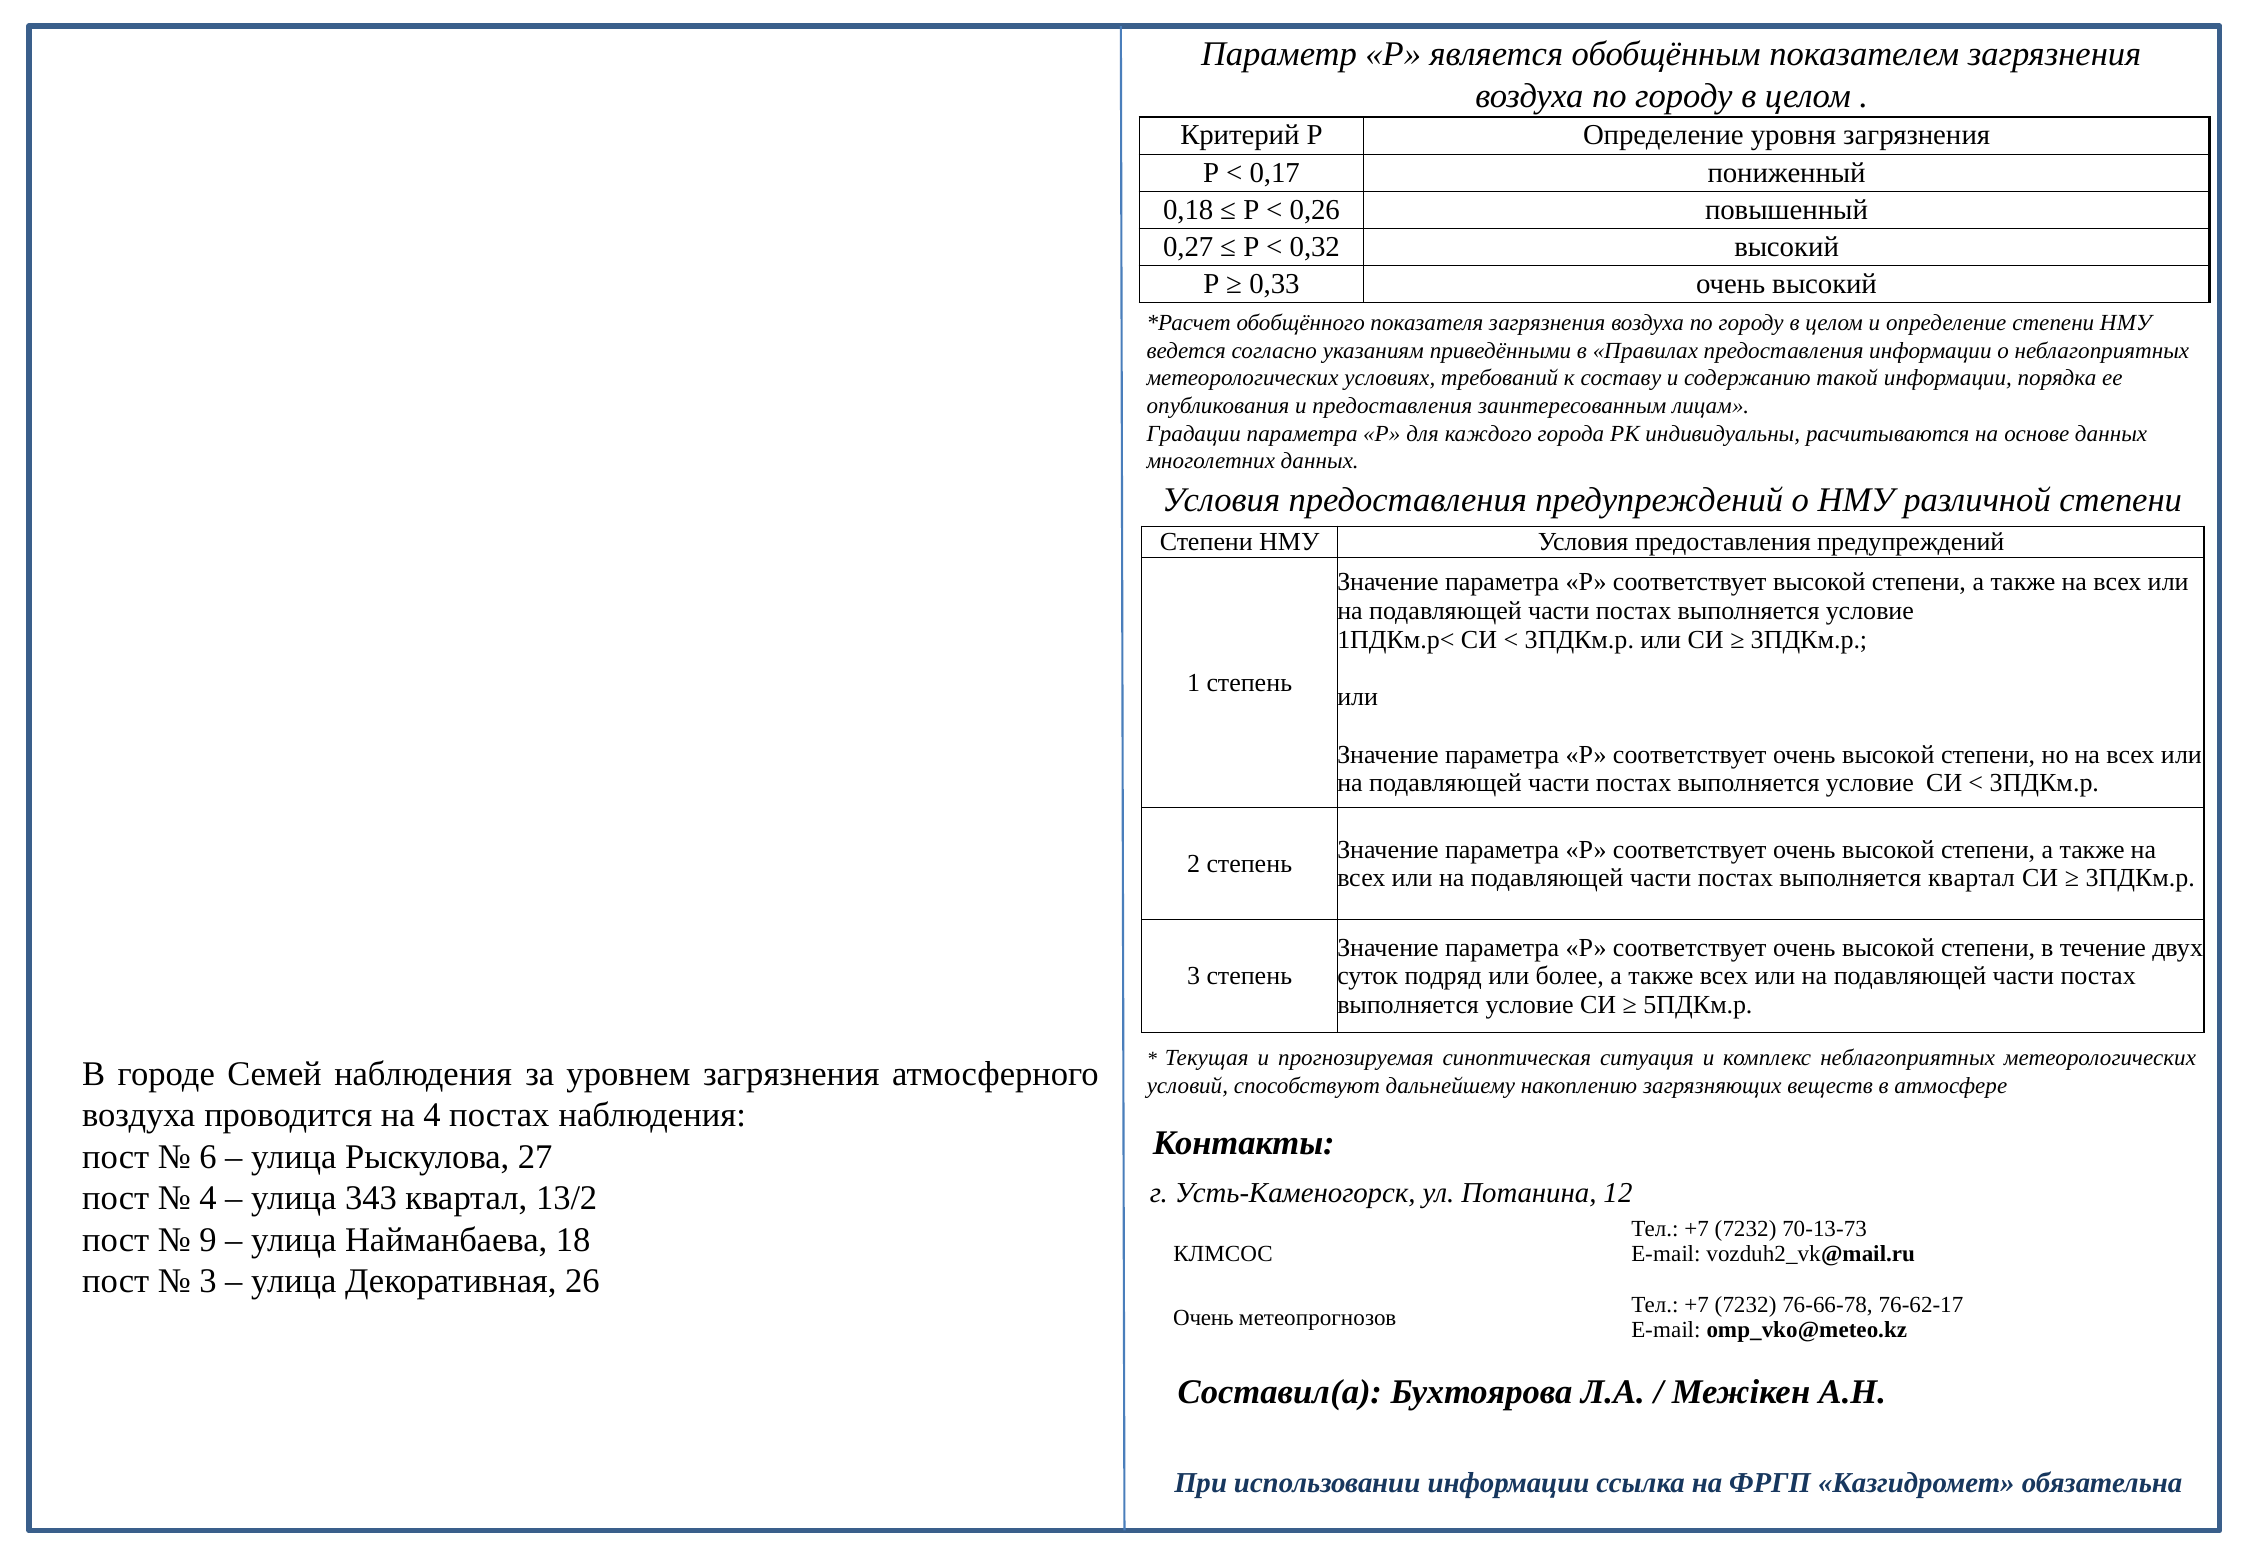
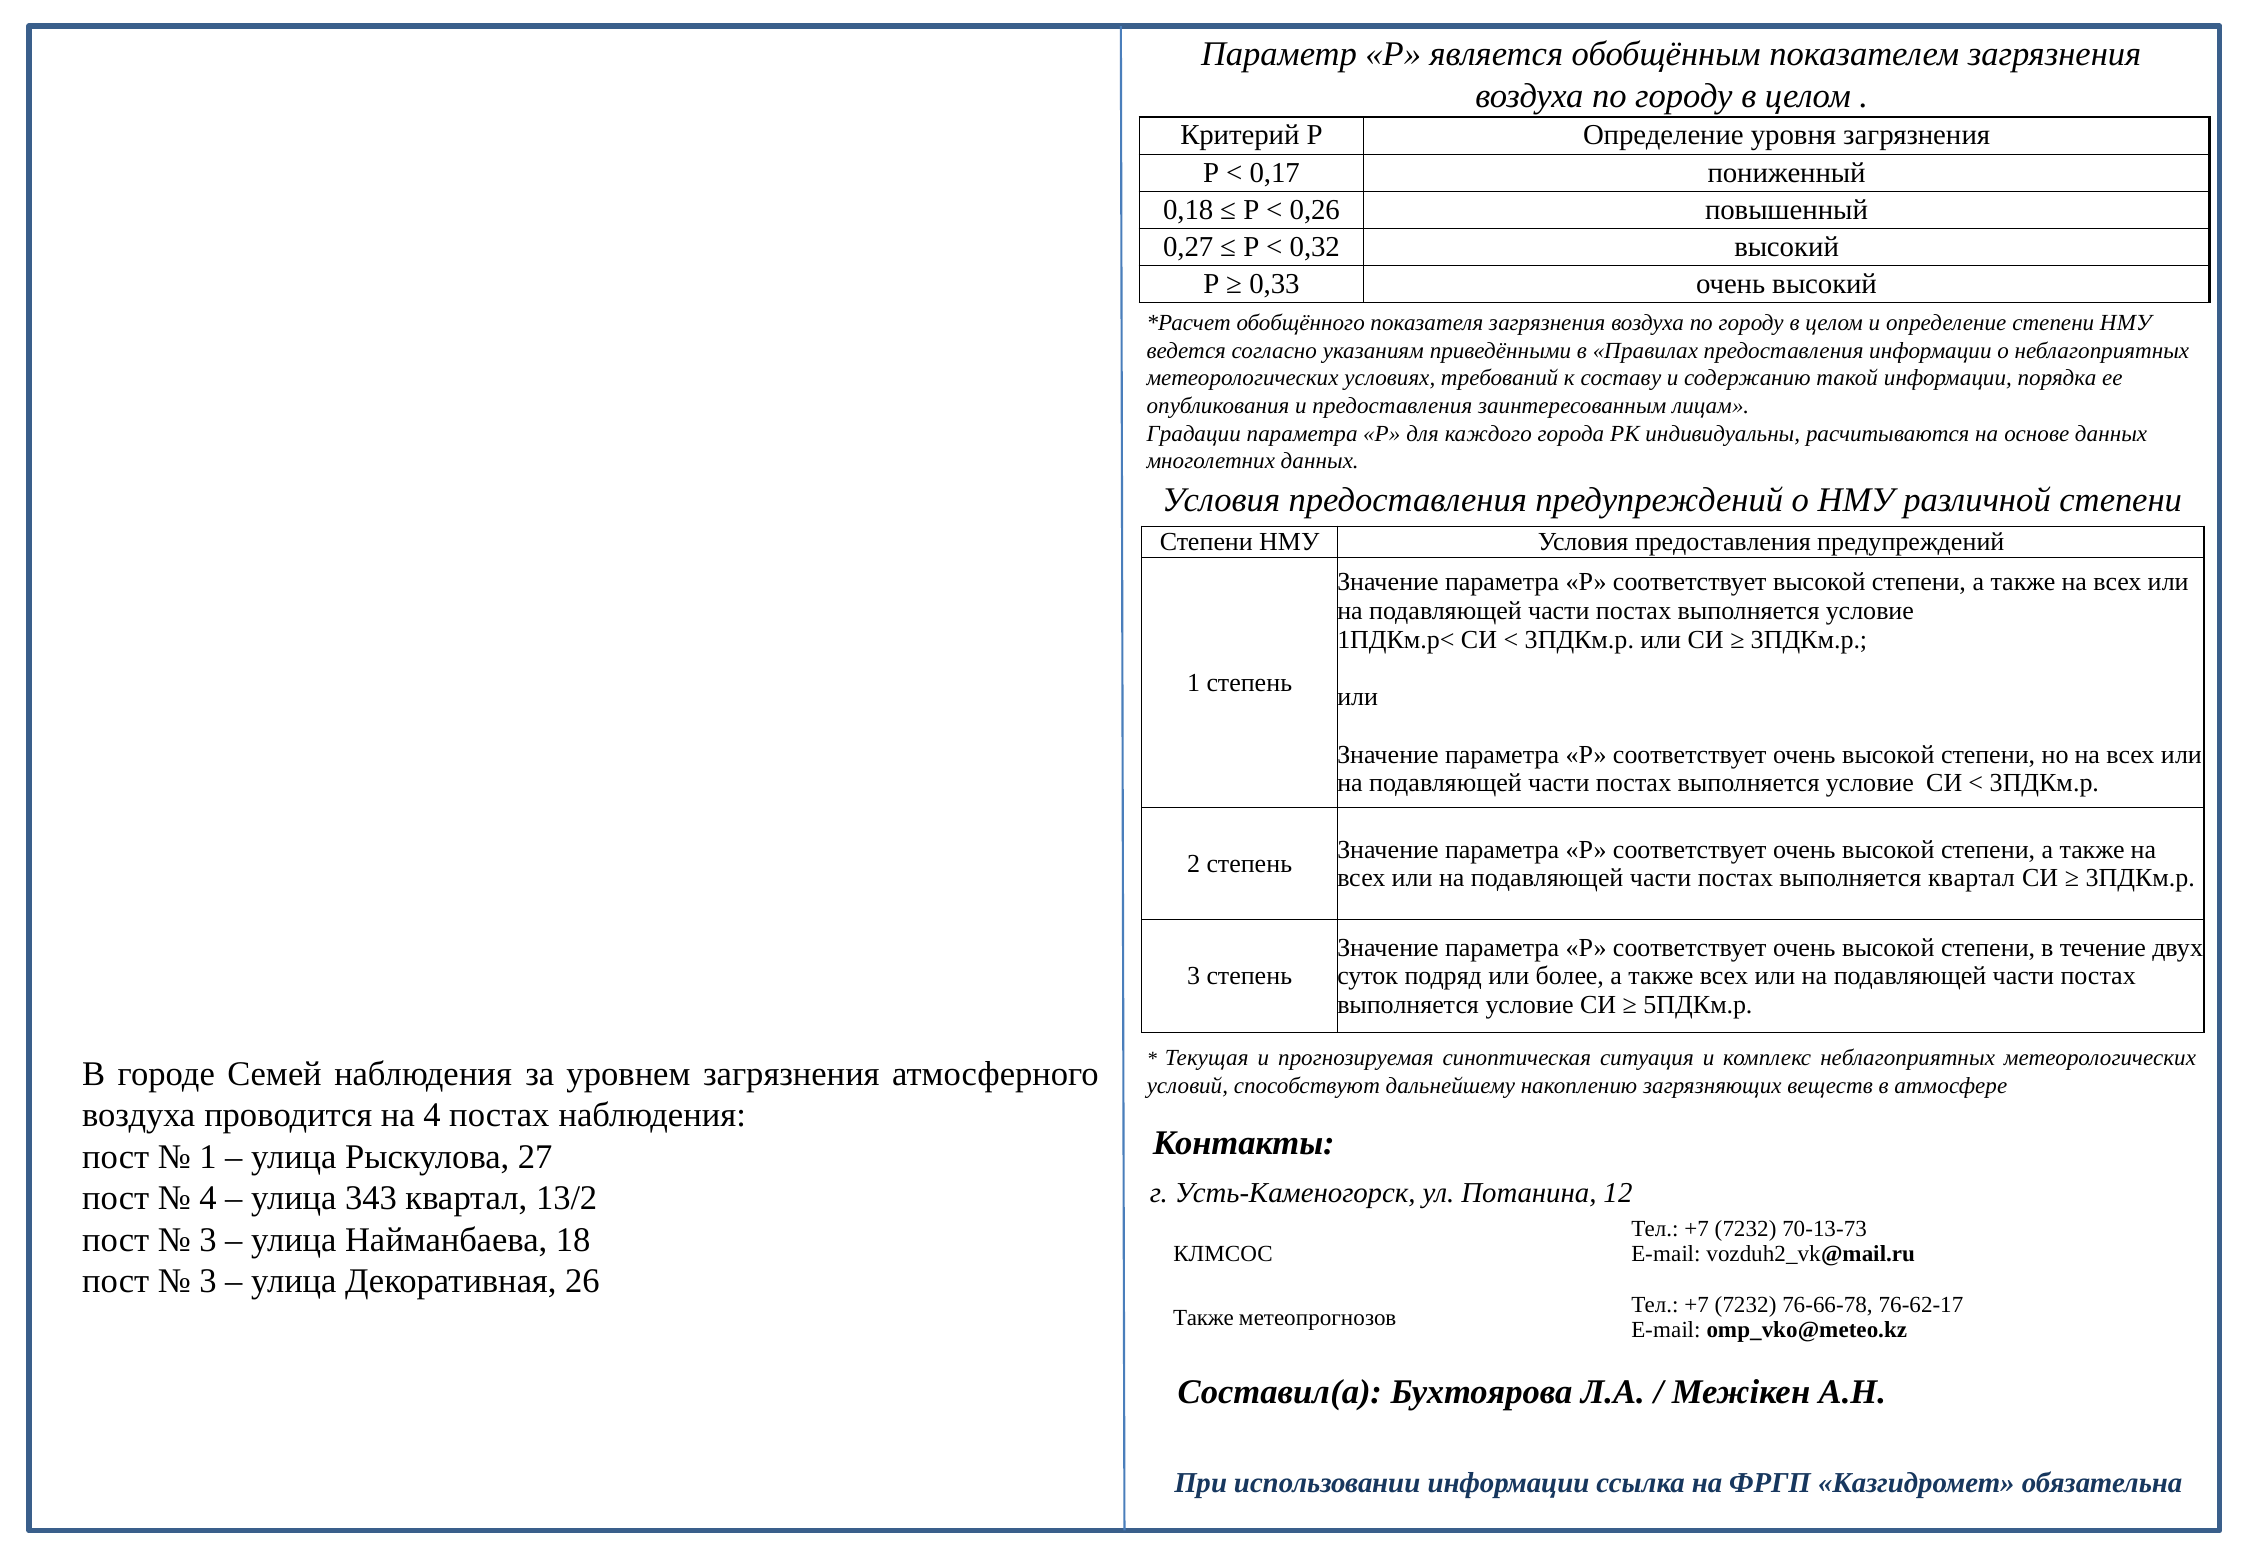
6 at (208, 1157): 6 -> 1
9 at (208, 1240): 9 -> 3
Очень at (1203, 1318): Очень -> Также
